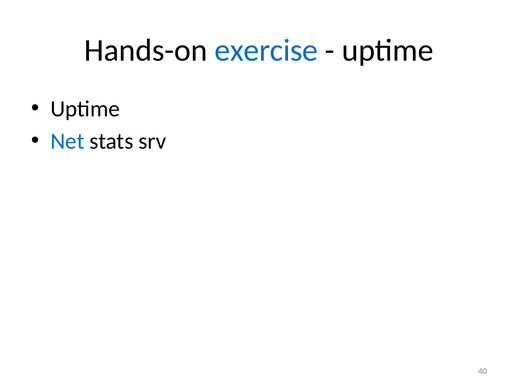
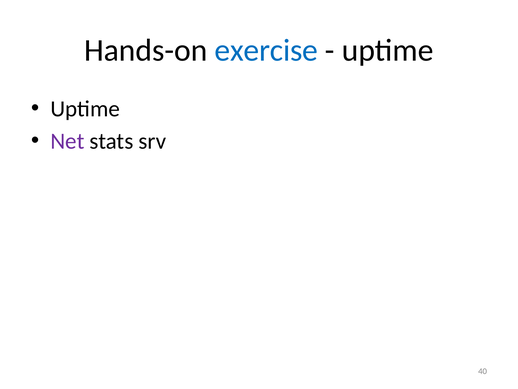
Net colour: blue -> purple
